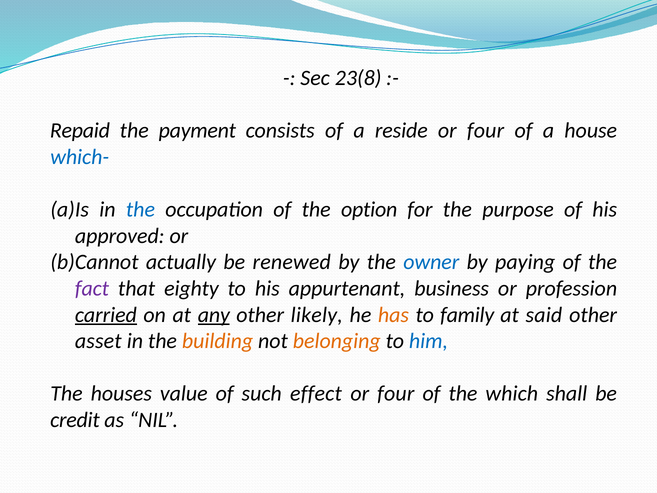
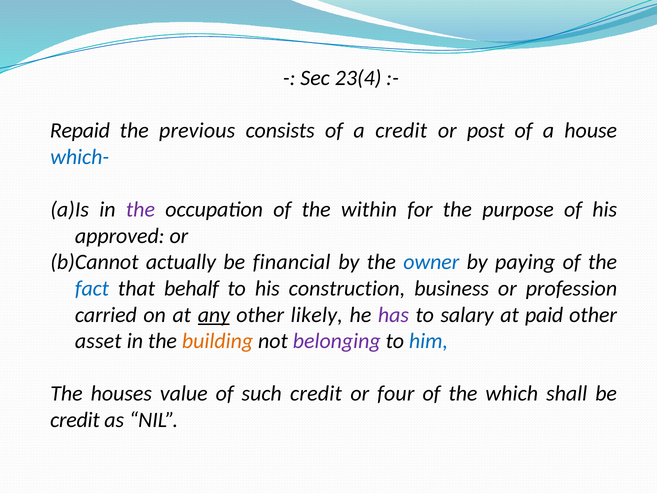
23(8: 23(8 -> 23(4
payment: payment -> previous
a reside: reside -> credit
four at (486, 131): four -> post
the at (140, 210) colour: blue -> purple
option: option -> within
renewed: renewed -> financial
fact colour: purple -> blue
eighty: eighty -> behalf
appurtenant: appurtenant -> construction
carried underline: present -> none
has colour: orange -> purple
family: family -> salary
said: said -> paid
belonging colour: orange -> purple
such effect: effect -> credit
